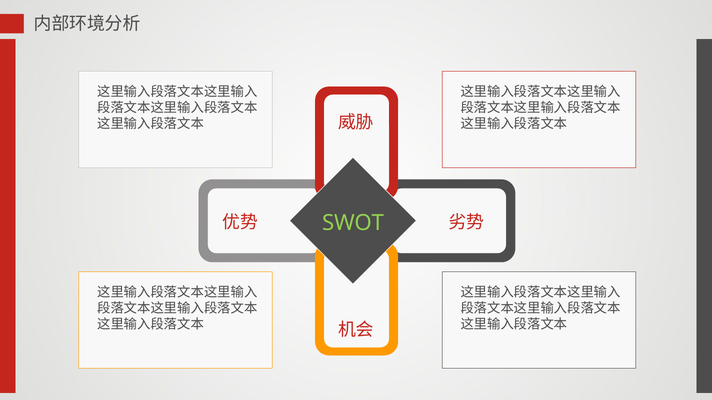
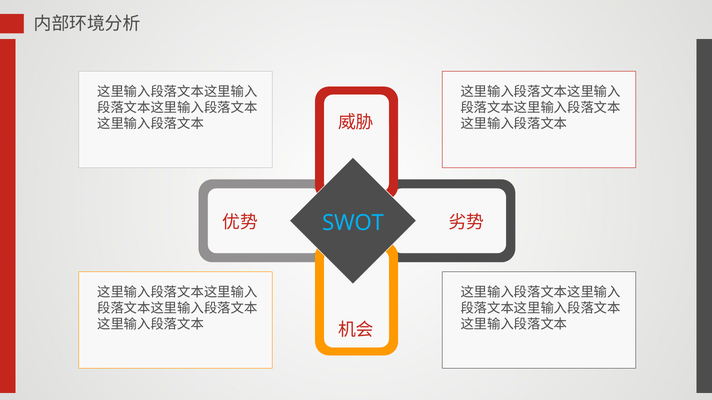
SWOT colour: light green -> light blue
